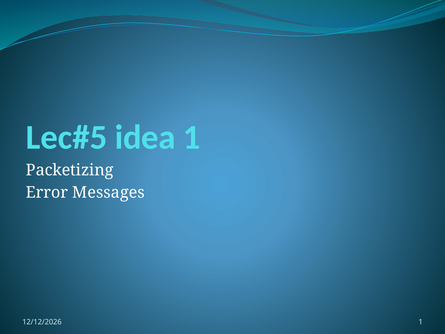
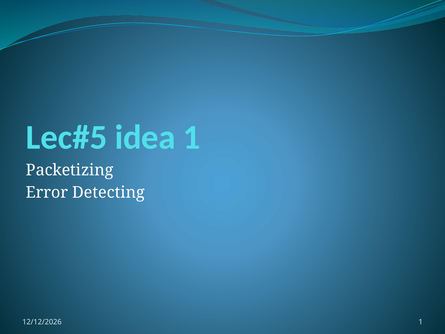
Messages: Messages -> Detecting
